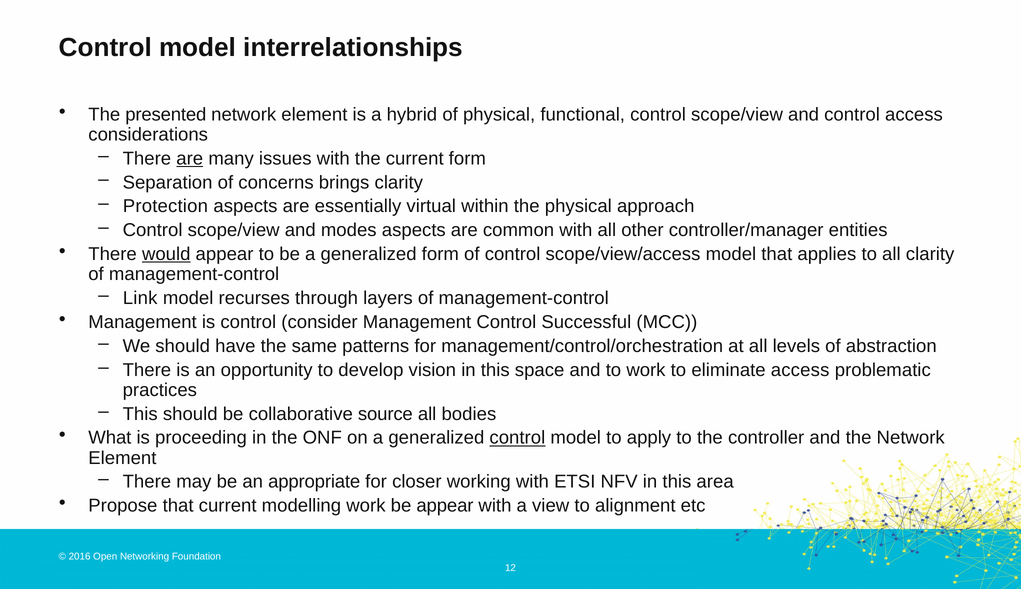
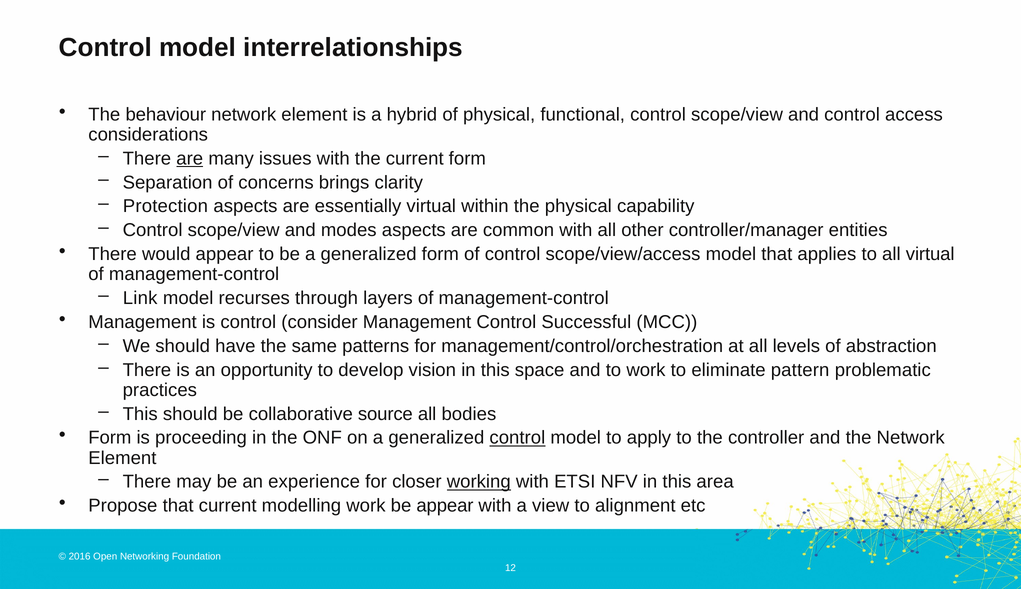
presented: presented -> behaviour
approach: approach -> capability
would underline: present -> none
all clarity: clarity -> virtual
eliminate access: access -> pattern
What at (110, 438): What -> Form
appropriate: appropriate -> experience
working underline: none -> present
